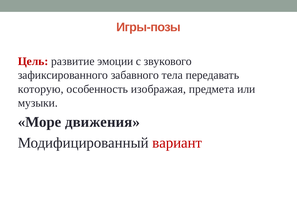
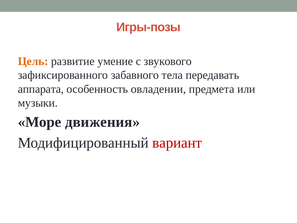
Цель colour: red -> orange
эмоции: эмоции -> умение
которую: которую -> аппарата
изображая: изображая -> овладении
